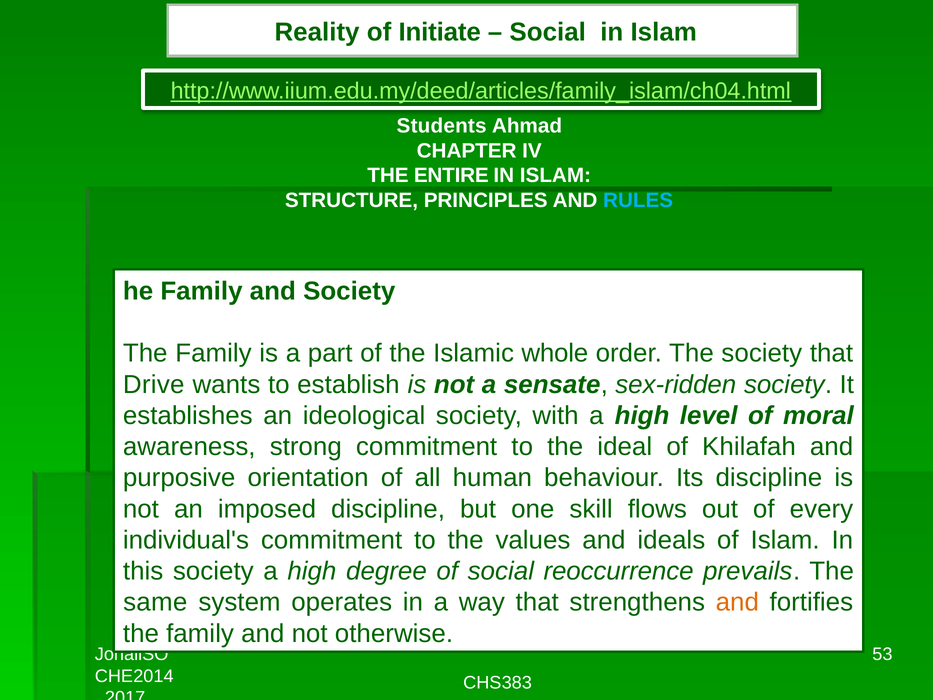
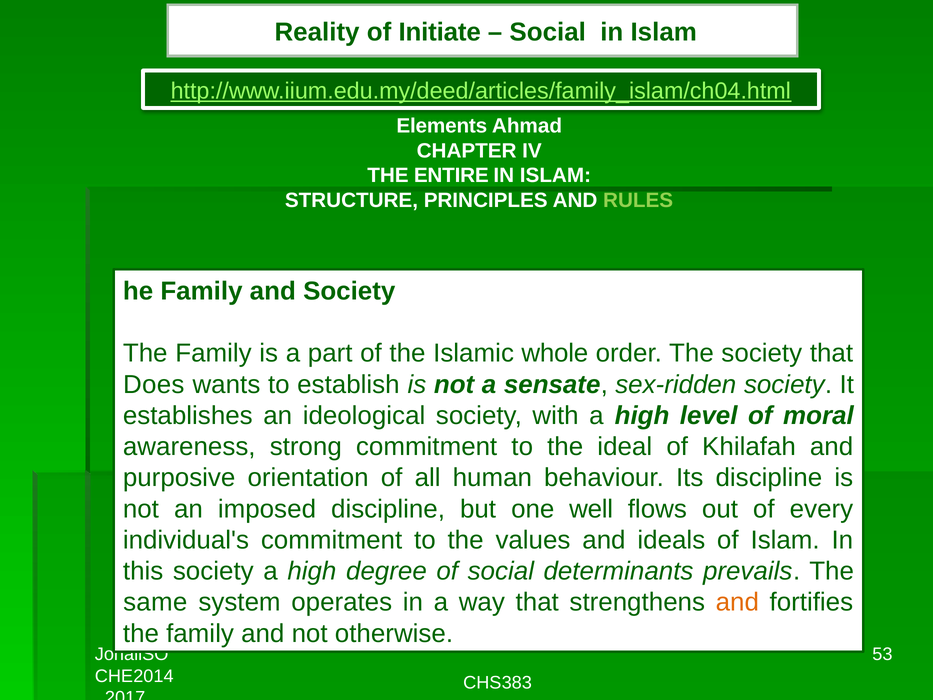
Students: Students -> Elements
RULES colour: light blue -> light green
Drive: Drive -> Does
skill: skill -> well
reoccurrence: reoccurrence -> determinants
